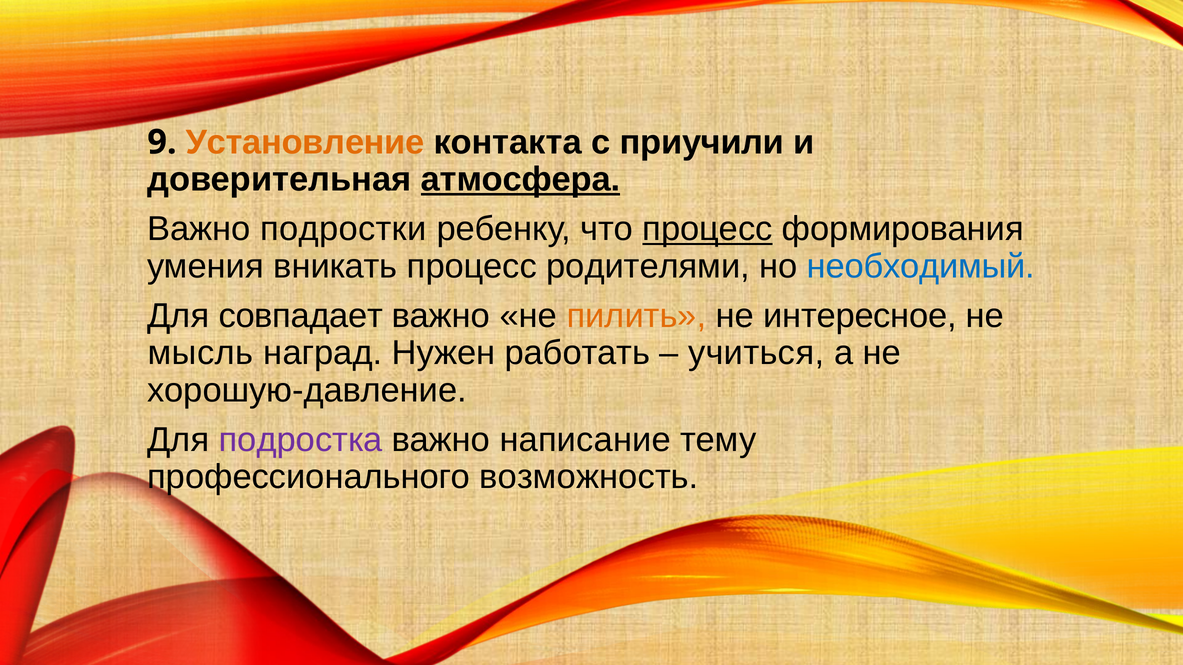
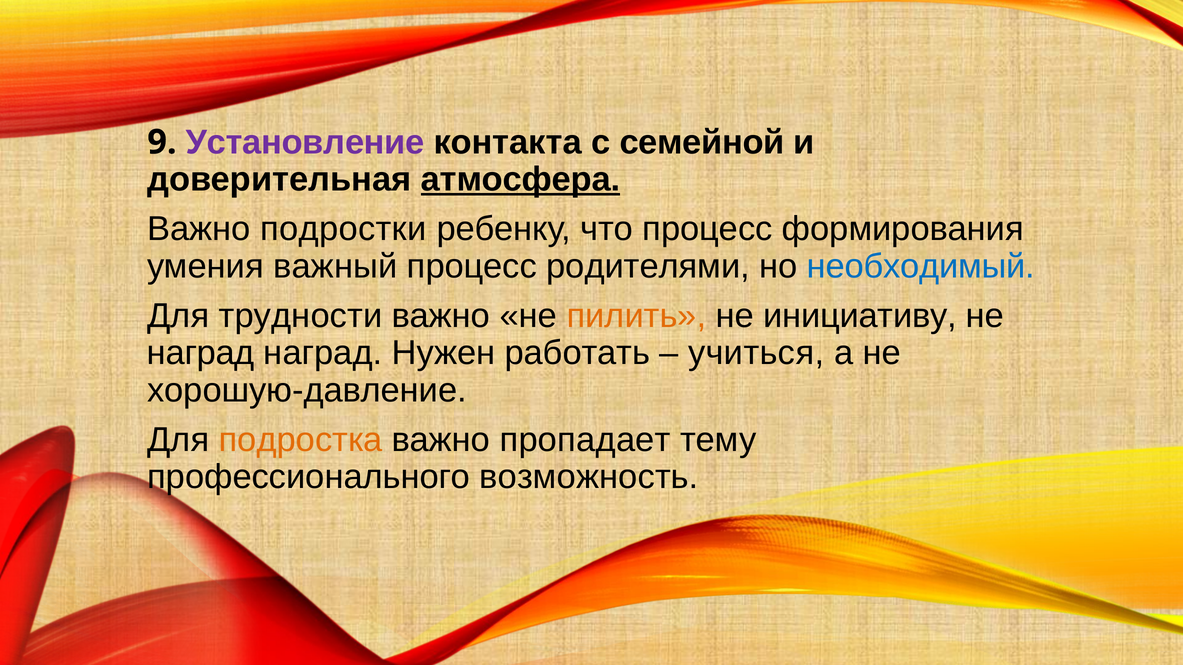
Установление colour: orange -> purple
приучили: приучили -> семейной
процесс at (708, 229) underline: present -> none
вникать: вникать -> важный
совпадает: совпадает -> трудности
интересное: интересное -> инициативу
мысль at (200, 353): мысль -> наград
подростка colour: purple -> orange
написание: написание -> пропадает
